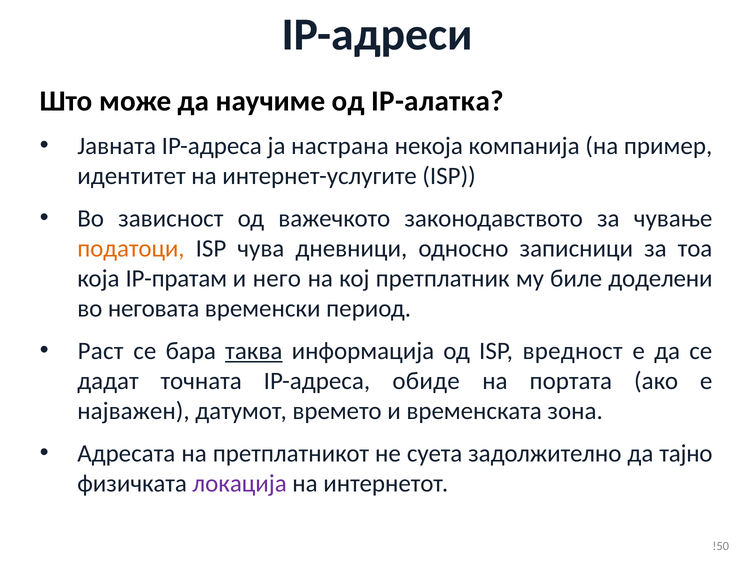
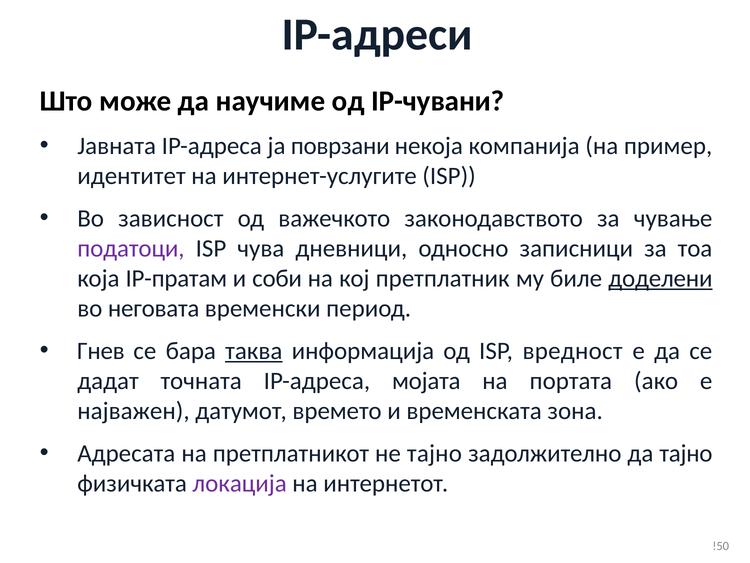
IP-алатка: IP-алатка -> IP-чувани
настрана: настрана -> поврзани
податоци colour: orange -> purple
него: него -> соби
доделени underline: none -> present
Раст: Раст -> Гнев
обиде: обиде -> мојата
не суета: суета -> тајно
